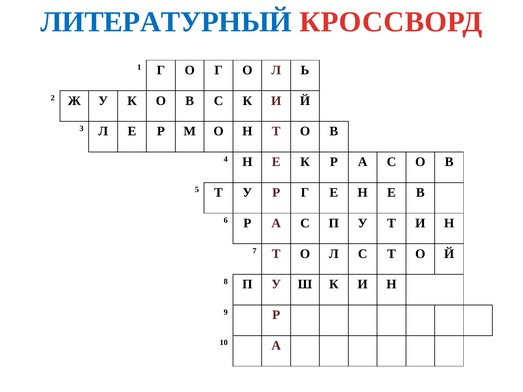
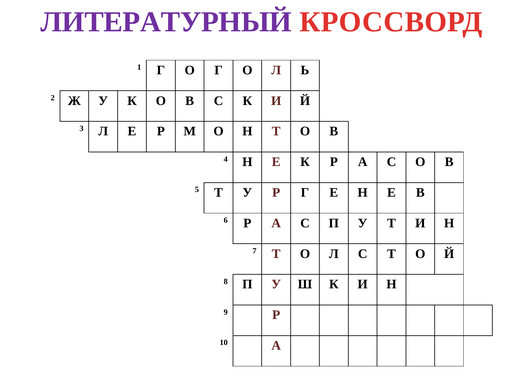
ЛИТЕРАТУРНЫЙ colour: blue -> purple
